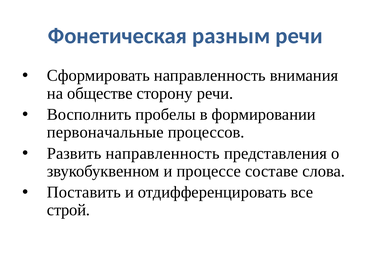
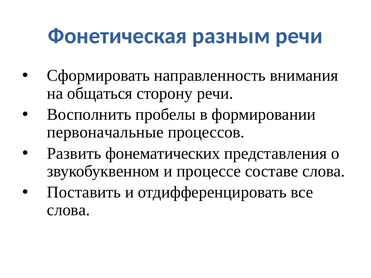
обществе: обществе -> общаться
Развить направленность: направленность -> фонематических
строй at (69, 210): строй -> слова
